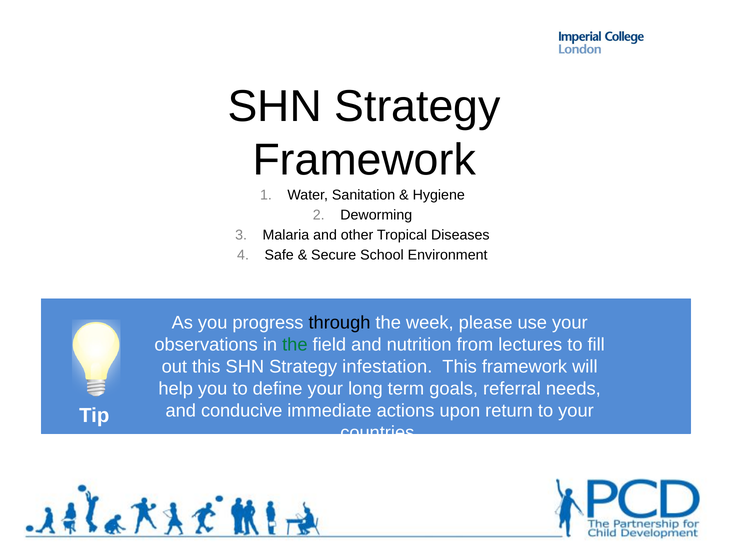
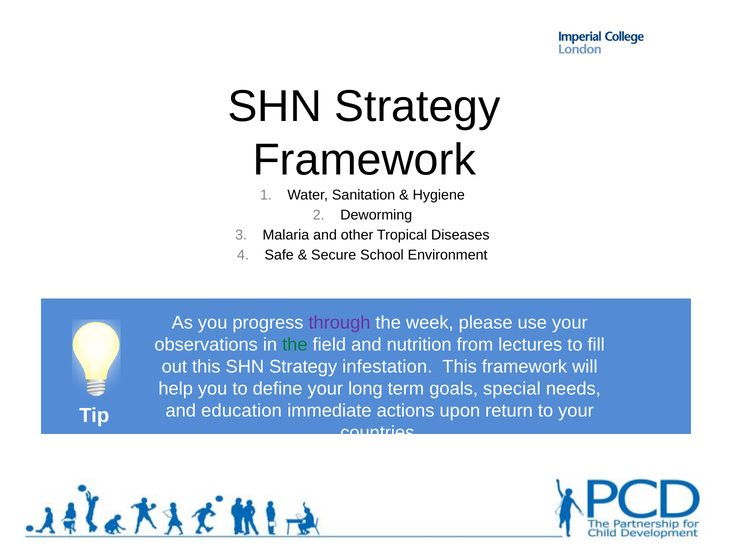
through colour: black -> purple
referral: referral -> special
conducive: conducive -> education
